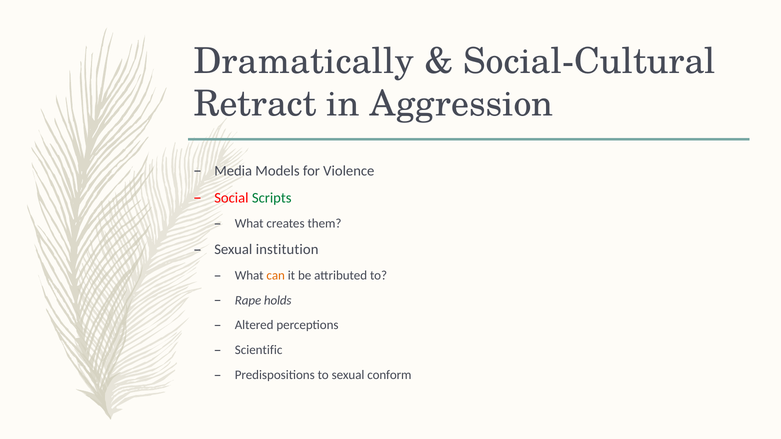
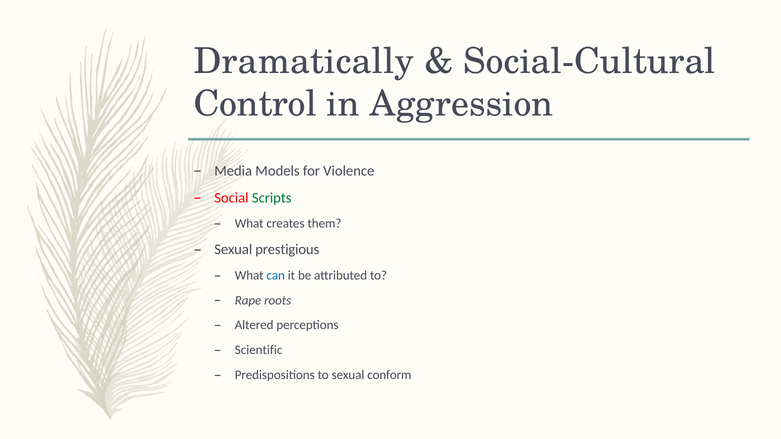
Retract: Retract -> Control
institution: institution -> prestigious
can colour: orange -> blue
holds: holds -> roots
